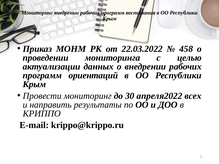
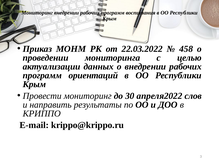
всех: всех -> слов
